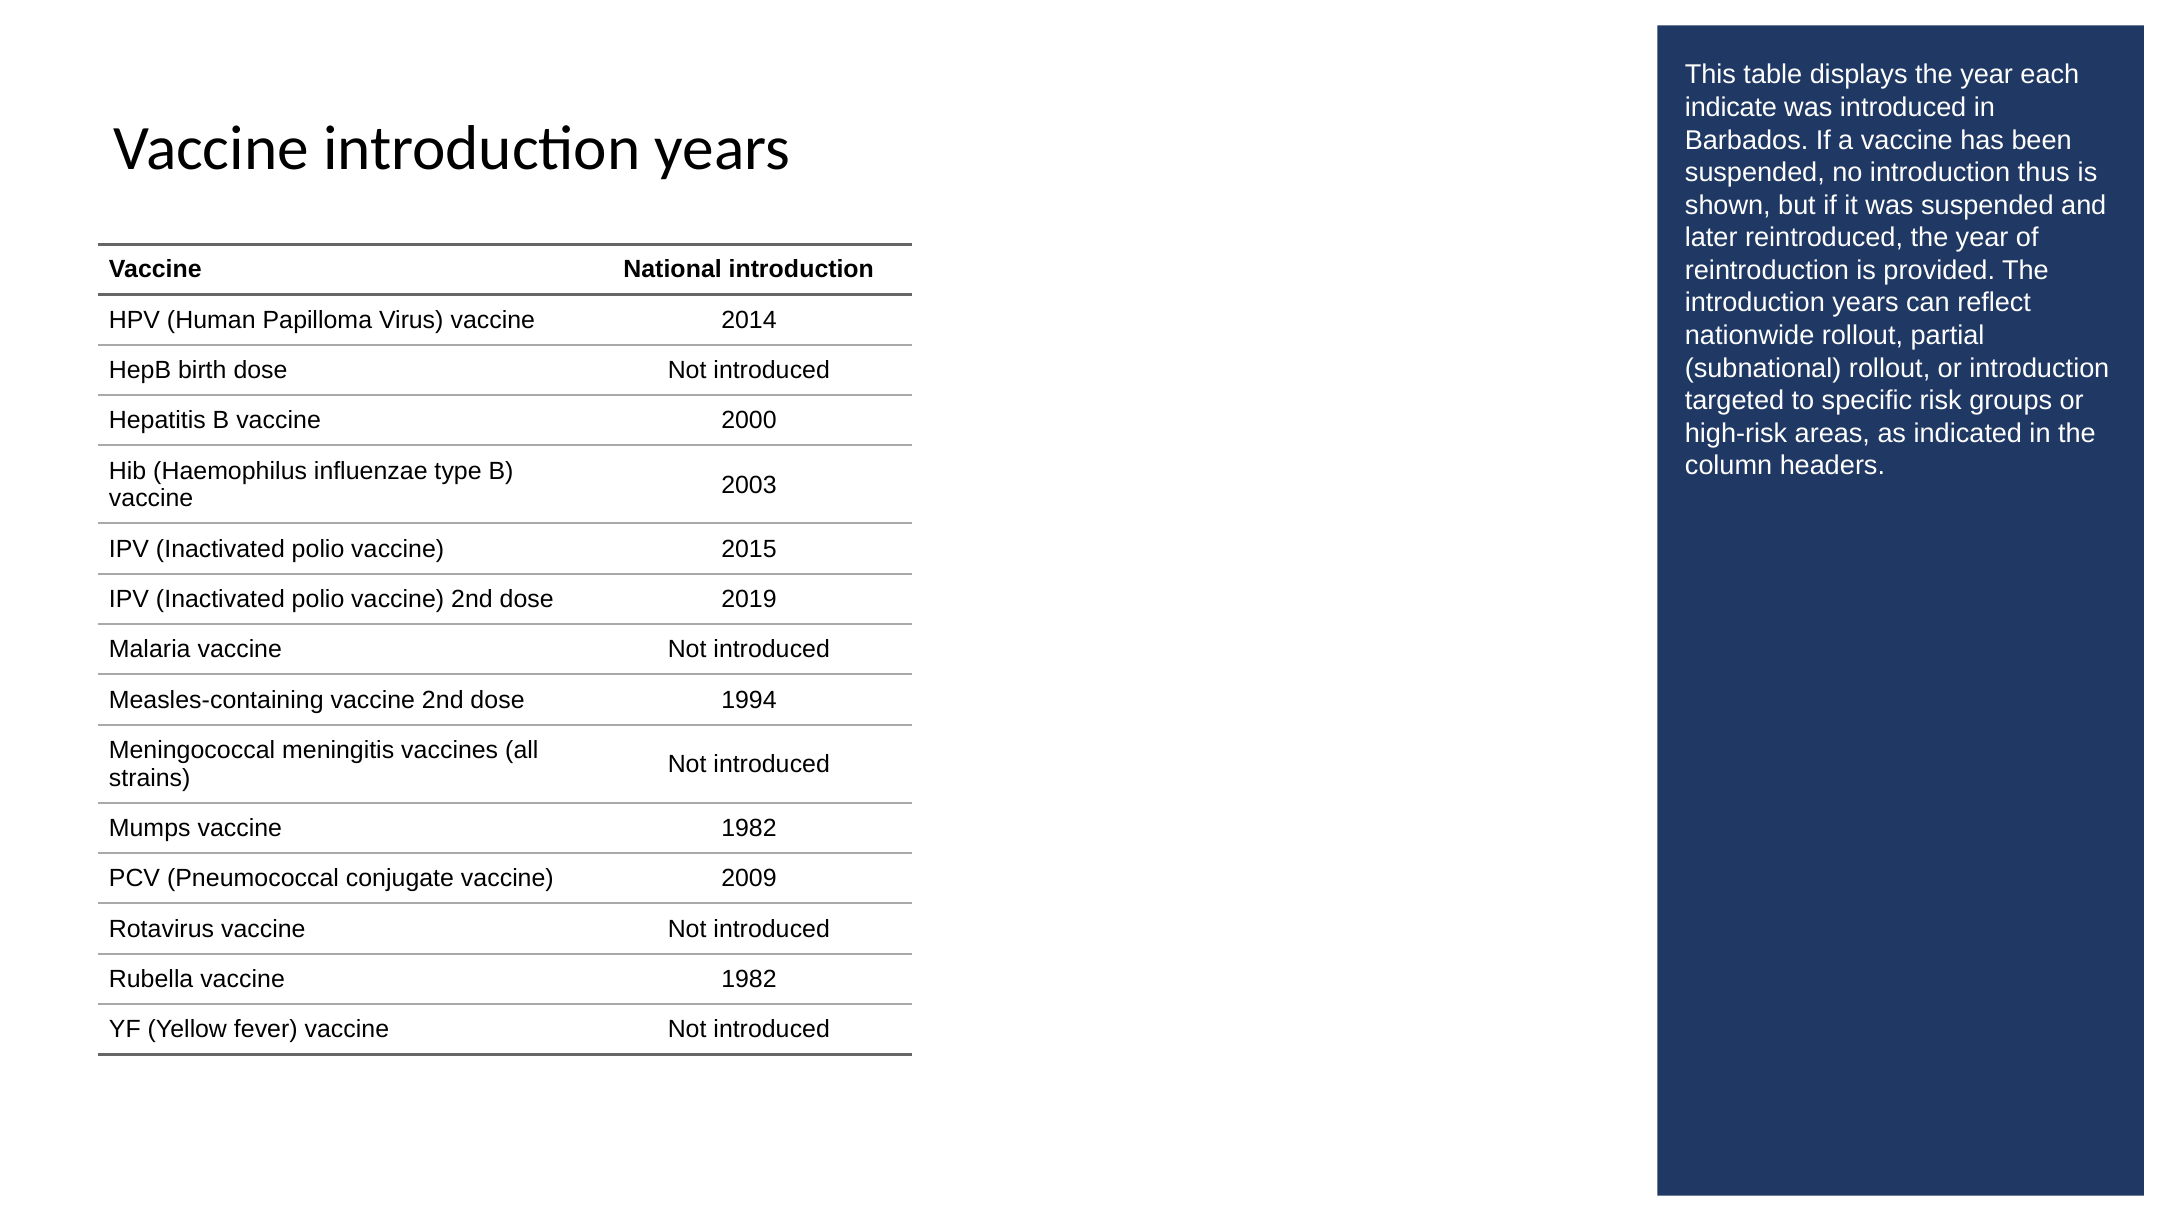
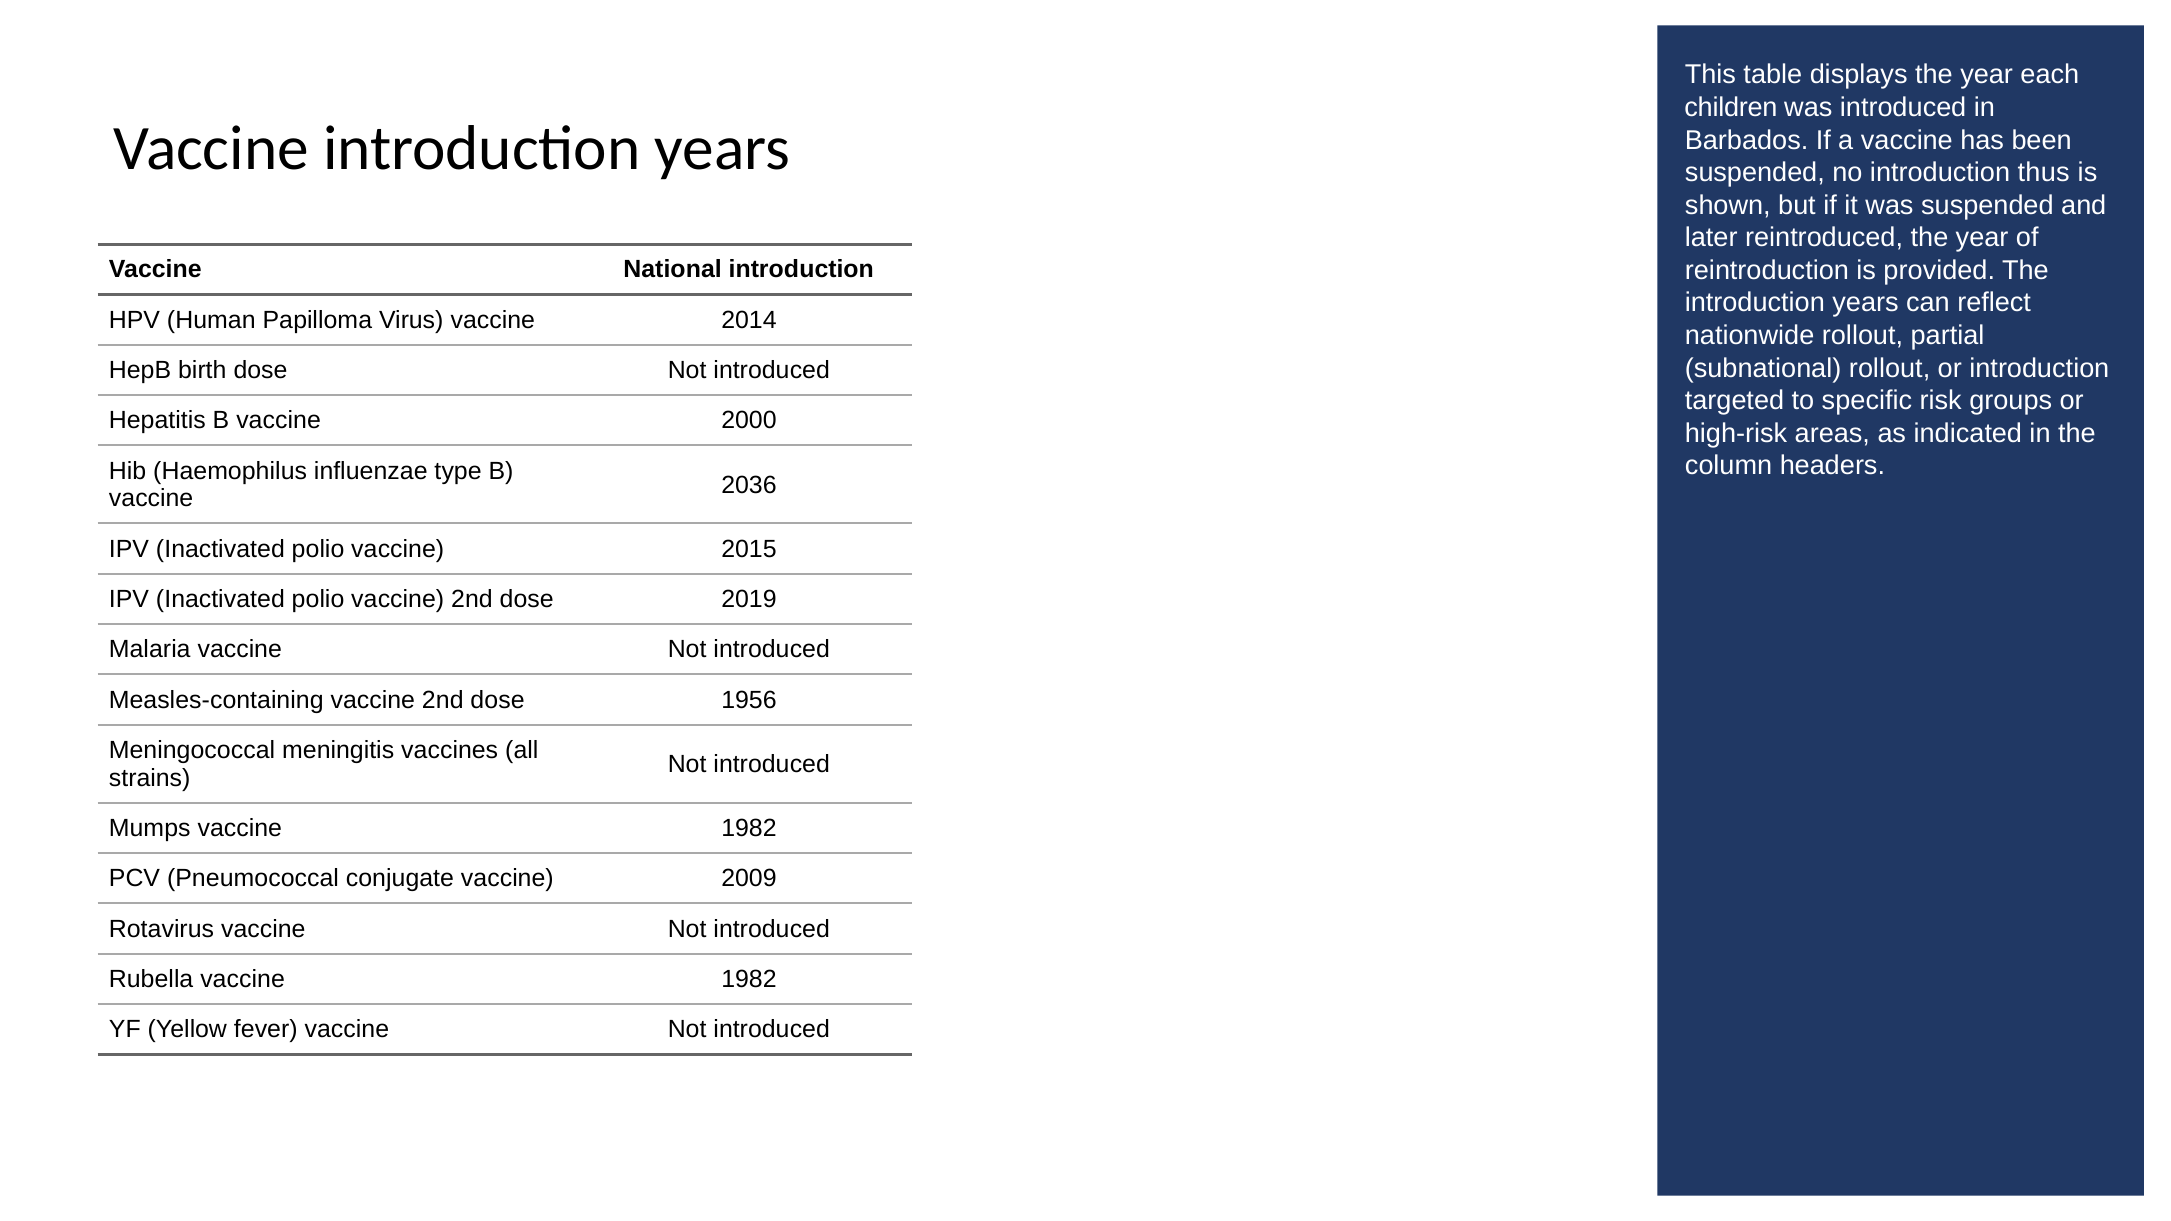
indicate: indicate -> children
2003: 2003 -> 2036
1994: 1994 -> 1956
